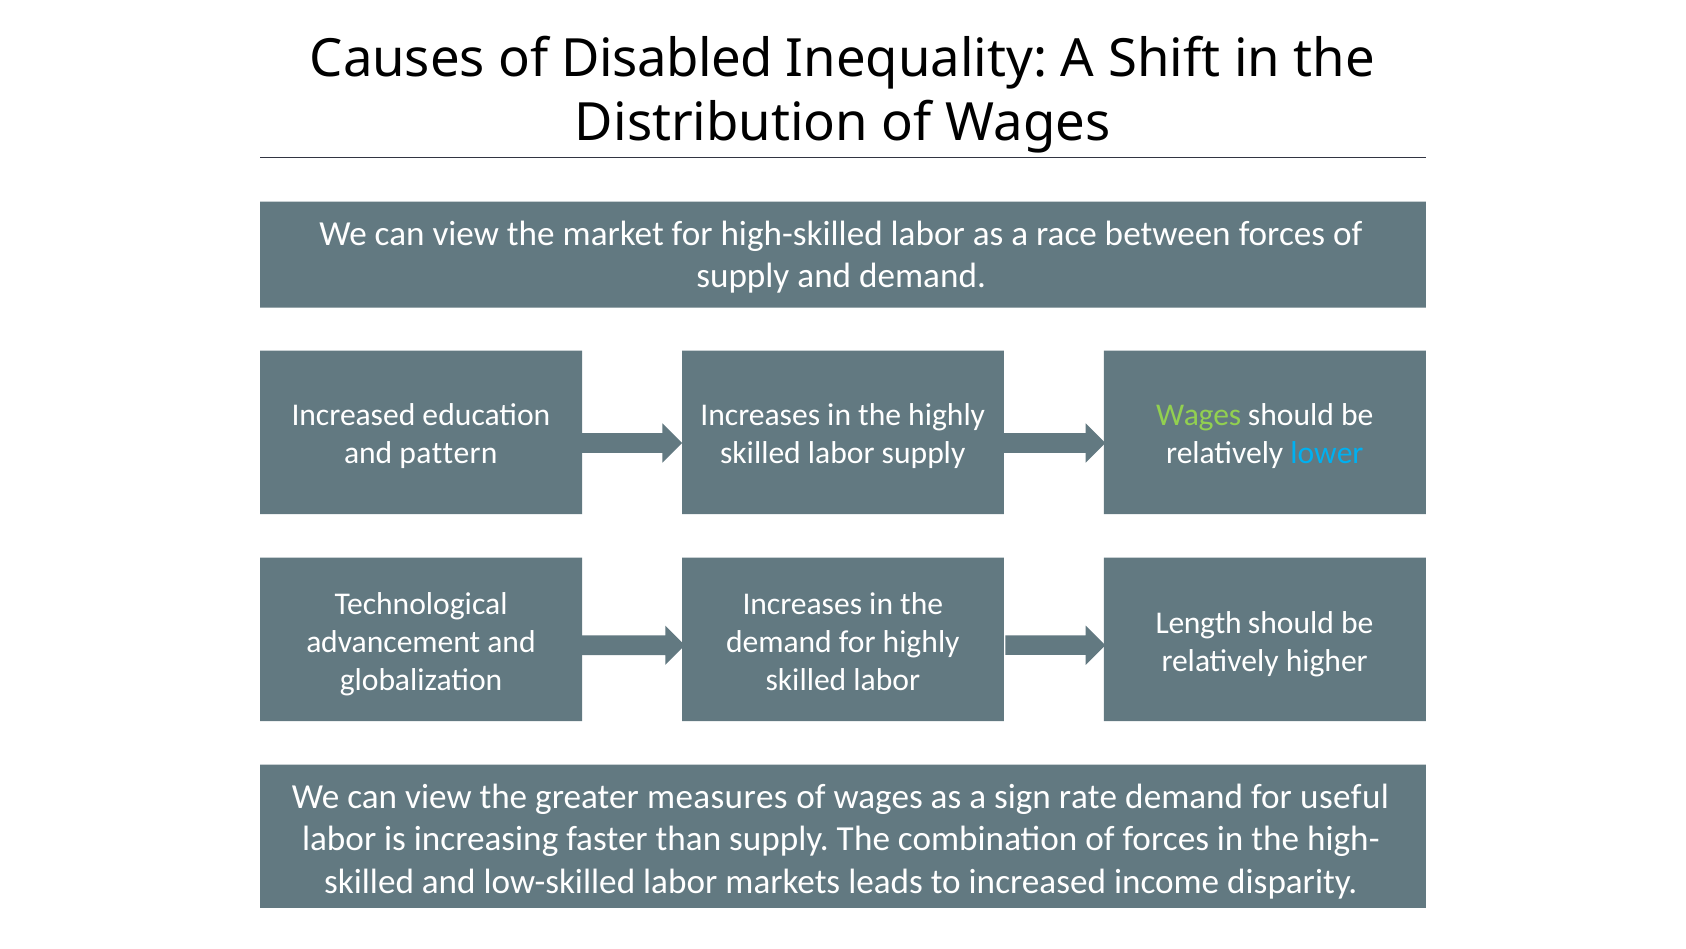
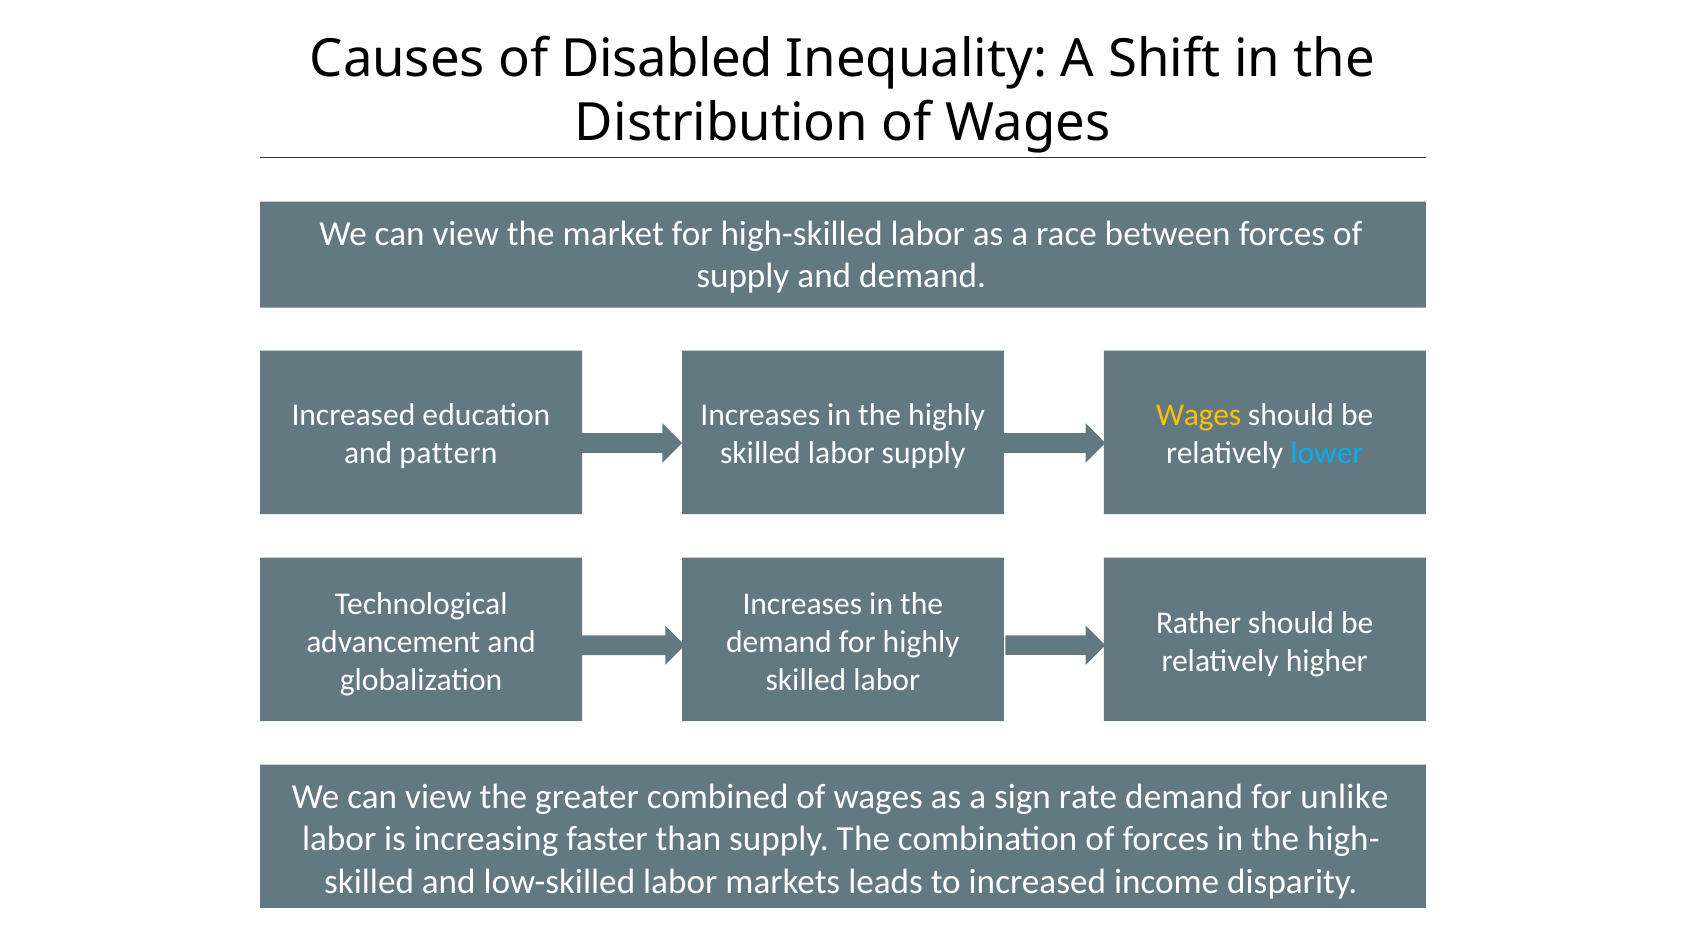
Wages at (1199, 415) colour: light green -> yellow
Length: Length -> Rather
measures: measures -> combined
useful: useful -> unlike
